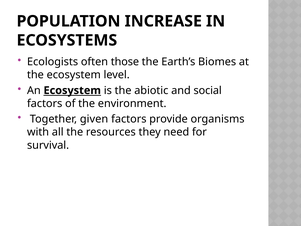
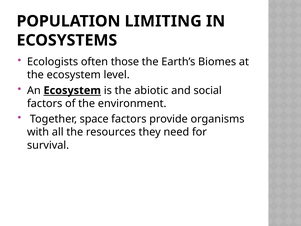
INCREASE: INCREASE -> LIMITING
given: given -> space
